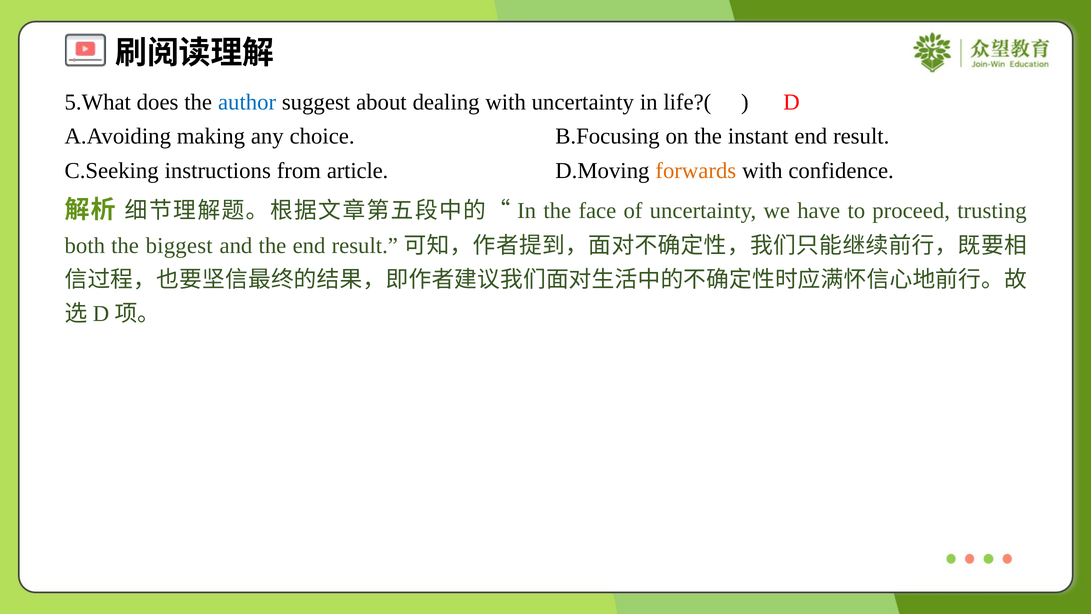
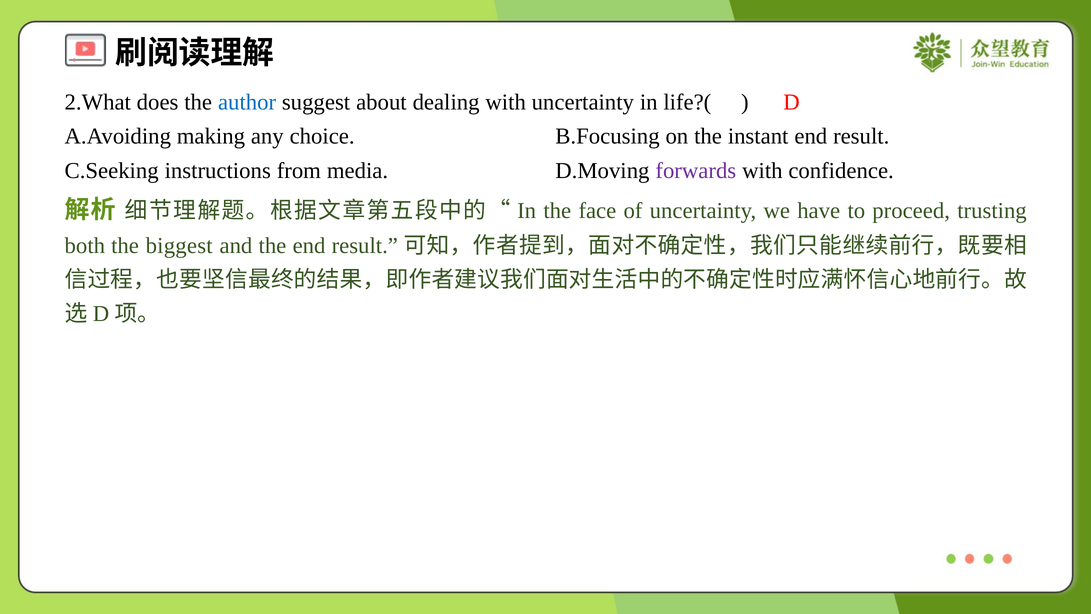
5.What: 5.What -> 2.What
article: article -> media
forwards colour: orange -> purple
